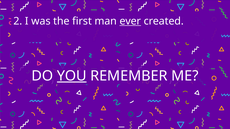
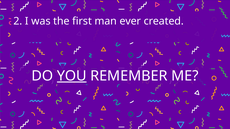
ever underline: present -> none
